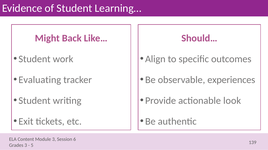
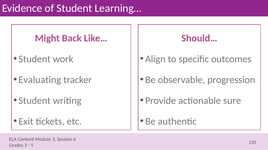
experiences: experiences -> progression
look: look -> sure
